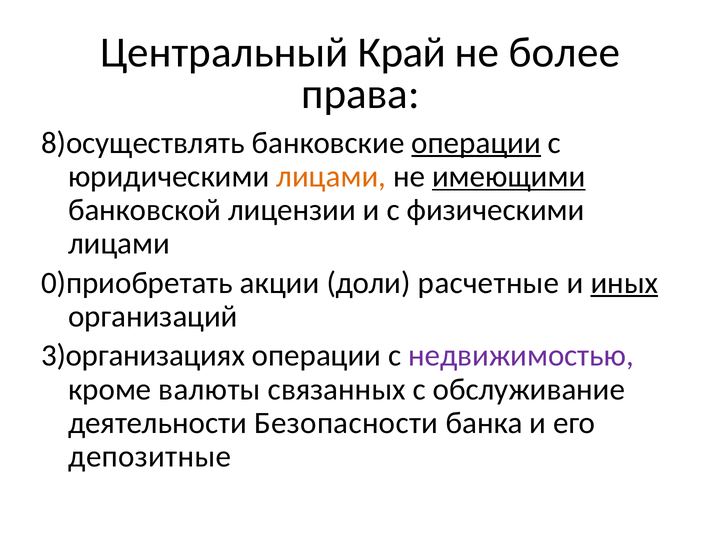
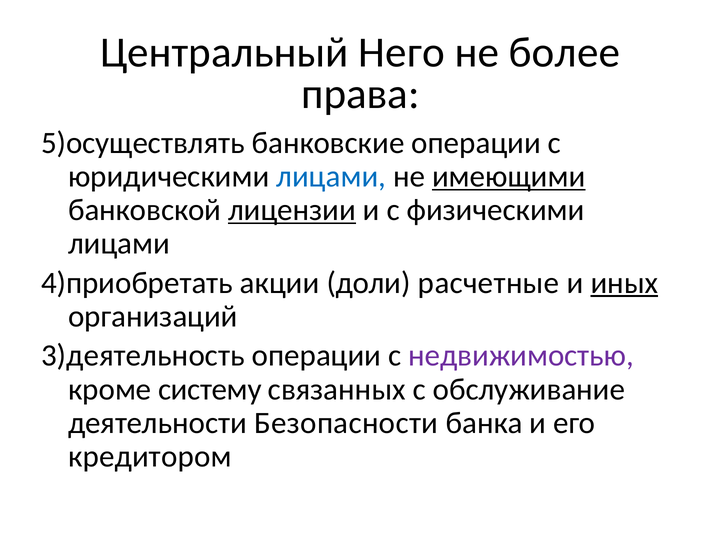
Край: Край -> Него
8)осуществлять: 8)осуществлять -> 5)осуществлять
операции at (476, 143) underline: present -> none
лицами at (331, 176) colour: orange -> blue
лицензии underline: none -> present
0)приобретать: 0)приобретать -> 4)приобретать
3)организациях: 3)организациях -> 3)деятельность
валюты: валюты -> систему
депозитные: депозитные -> кредитором
